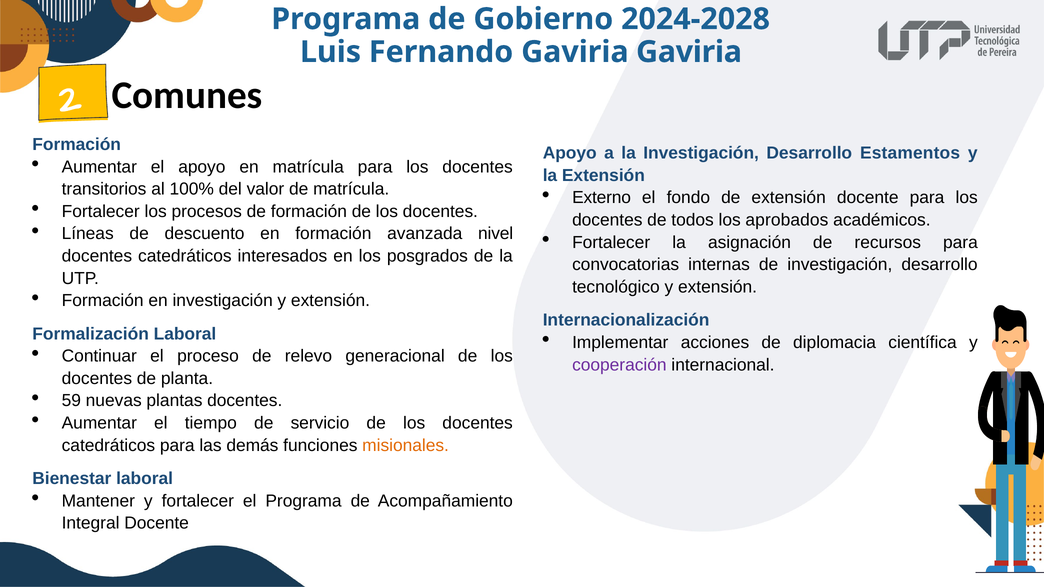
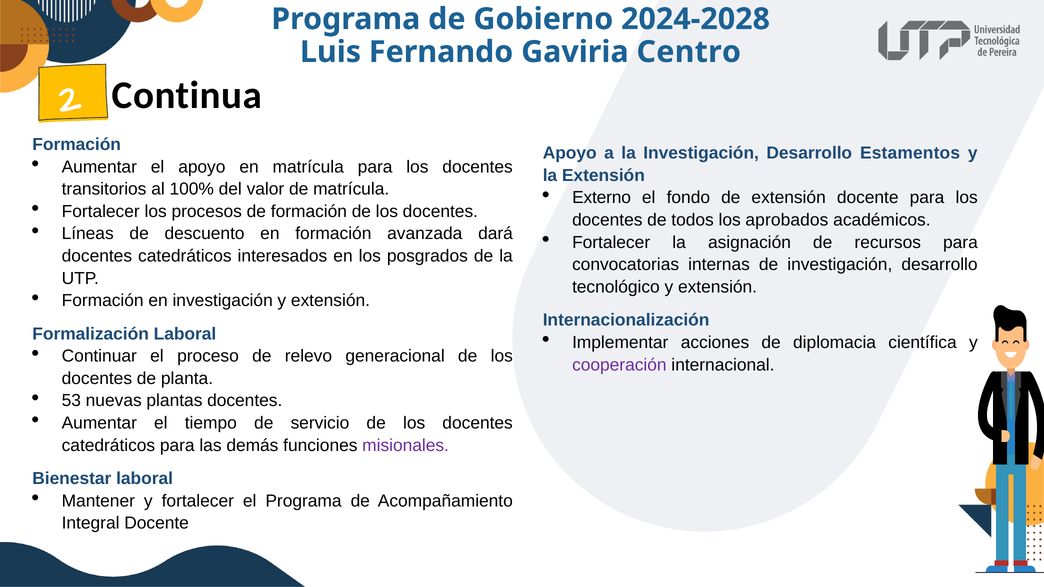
Gaviria Gaviria: Gaviria -> Centro
Comunes: Comunes -> Continua
nivel: nivel -> dará
59: 59 -> 53
misionales colour: orange -> purple
